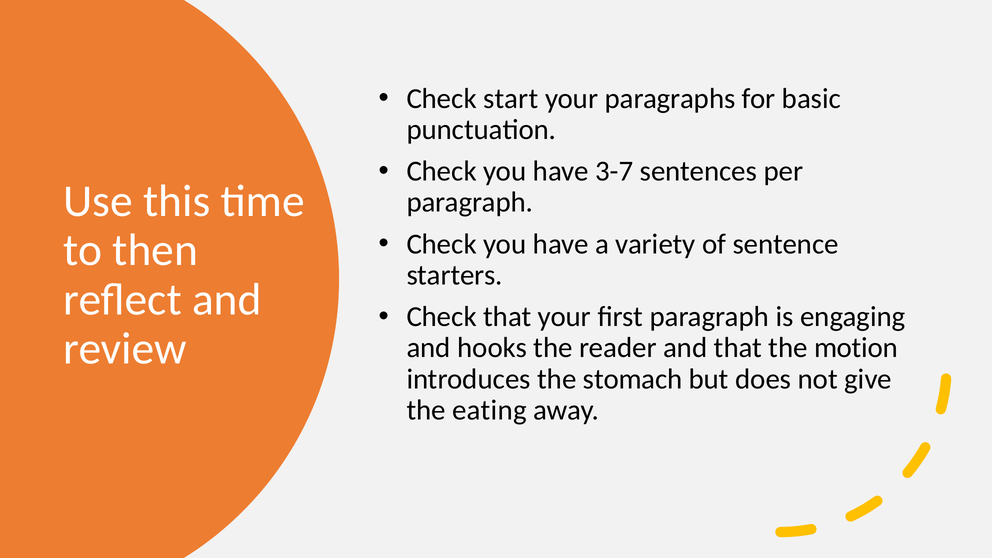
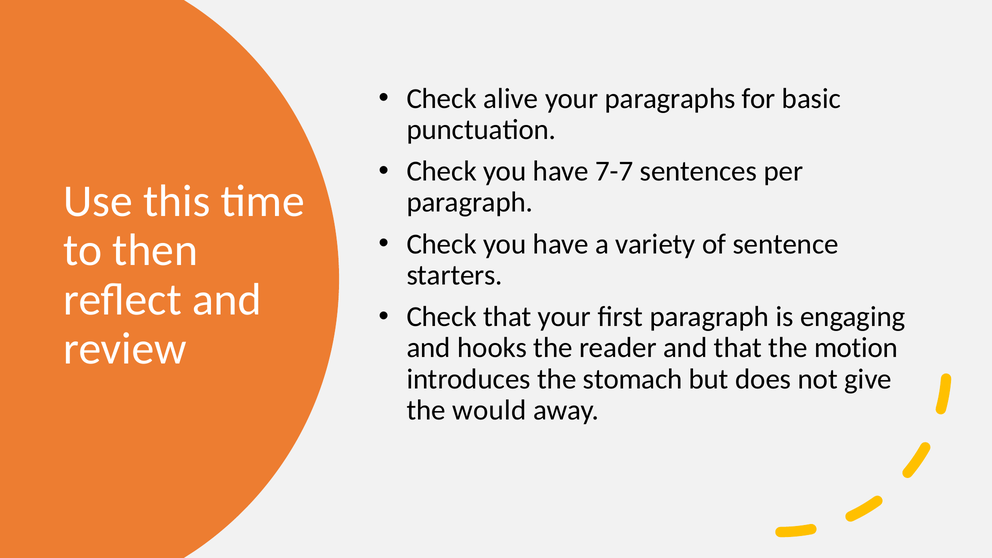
start: start -> alive
3-7: 3-7 -> 7-7
eating: eating -> would
